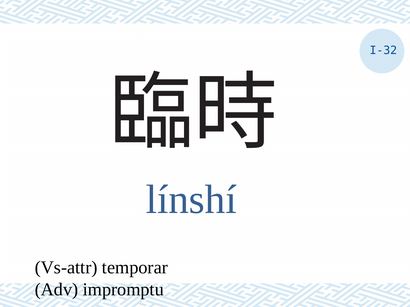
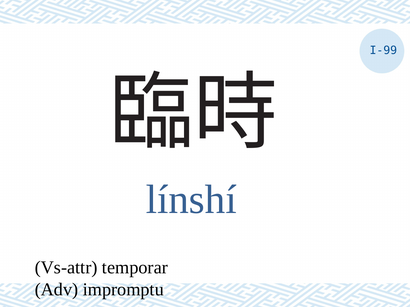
I-32: I-32 -> I-99
